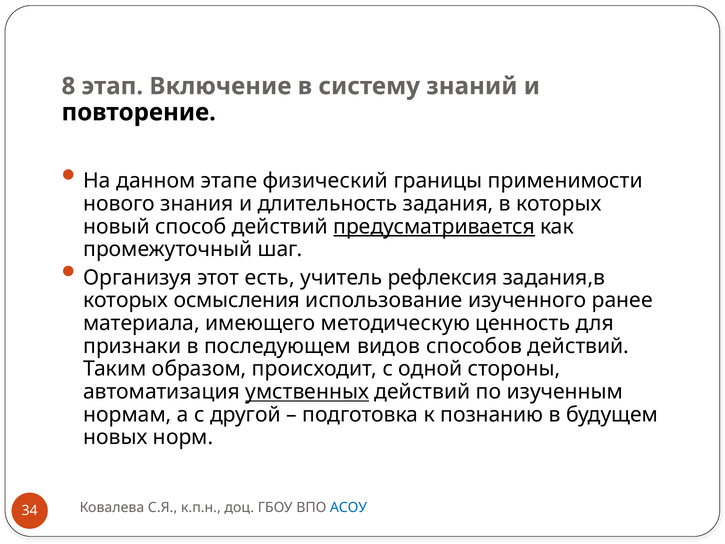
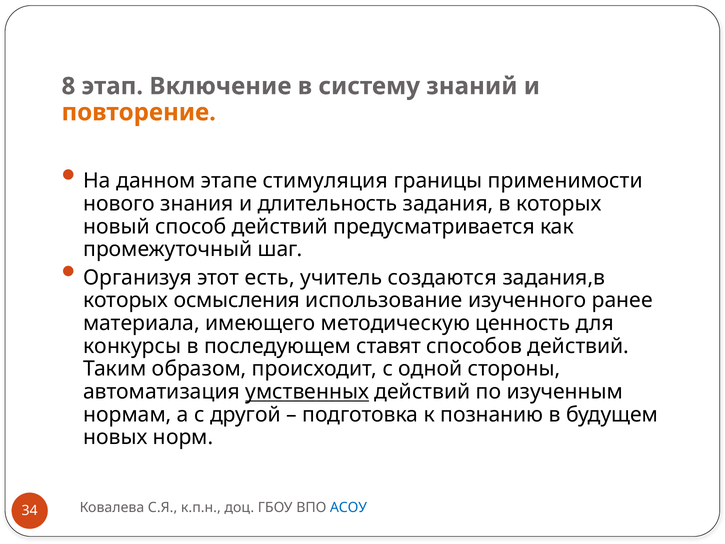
повторение colour: black -> orange
физический: физический -> стимуляция
предусматривается underline: present -> none
рефлексия: рефлексия -> создаются
признаки: признаки -> конкурсы
видов: видов -> ставят
